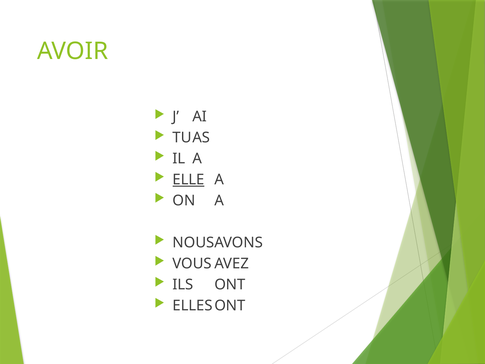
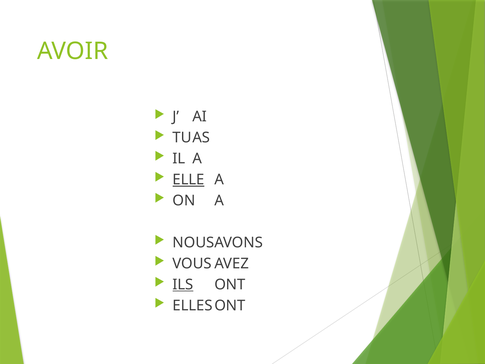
ILS underline: none -> present
